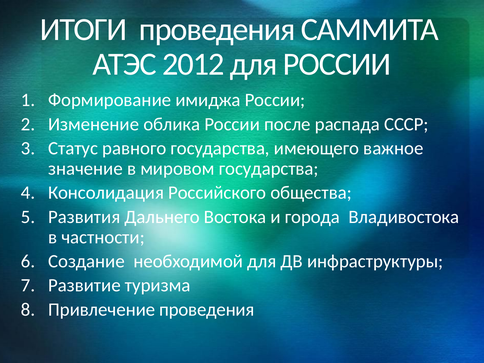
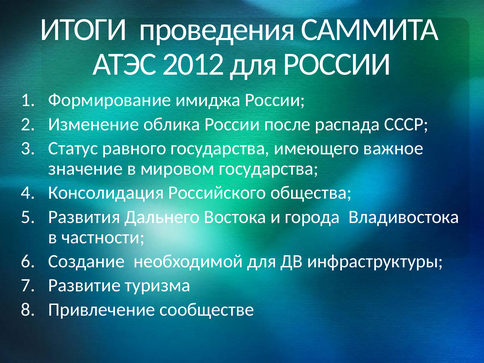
Привлечение проведения: проведения -> сообществе
